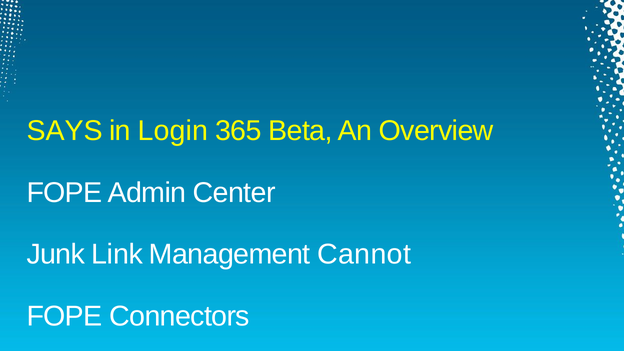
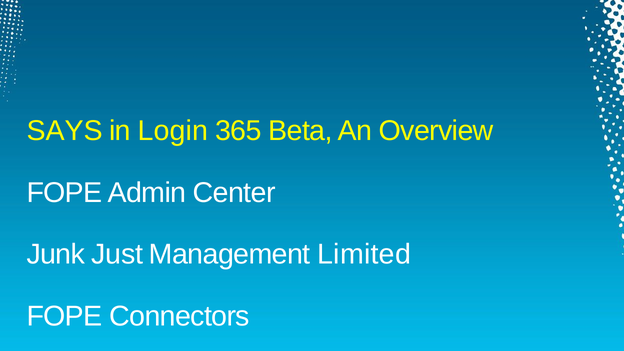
Link: Link -> Just
Cannot: Cannot -> Limited
